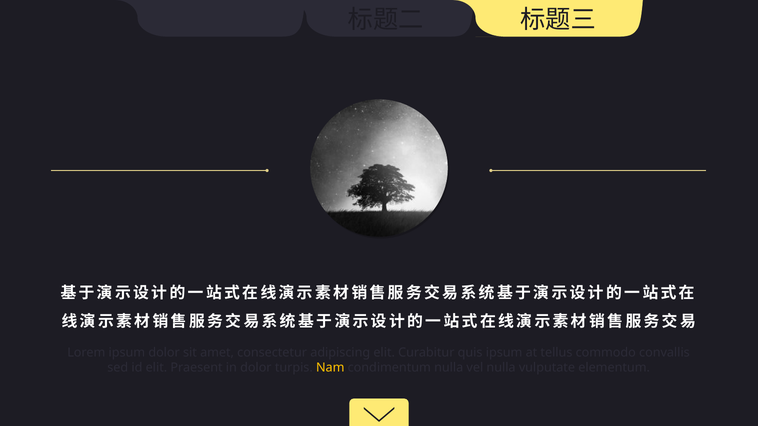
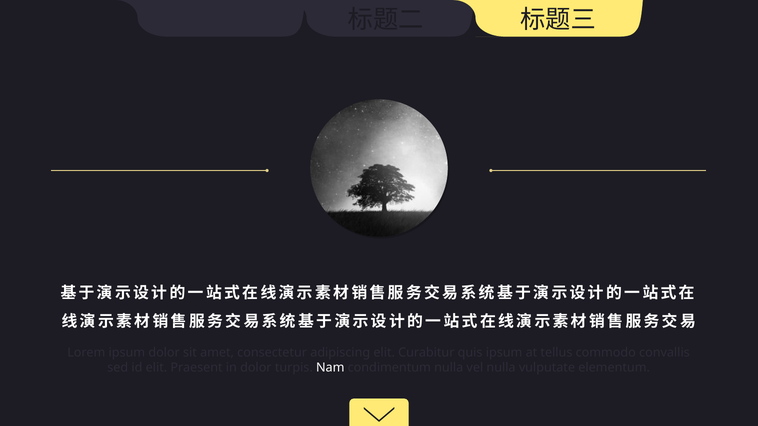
Nam colour: yellow -> white
